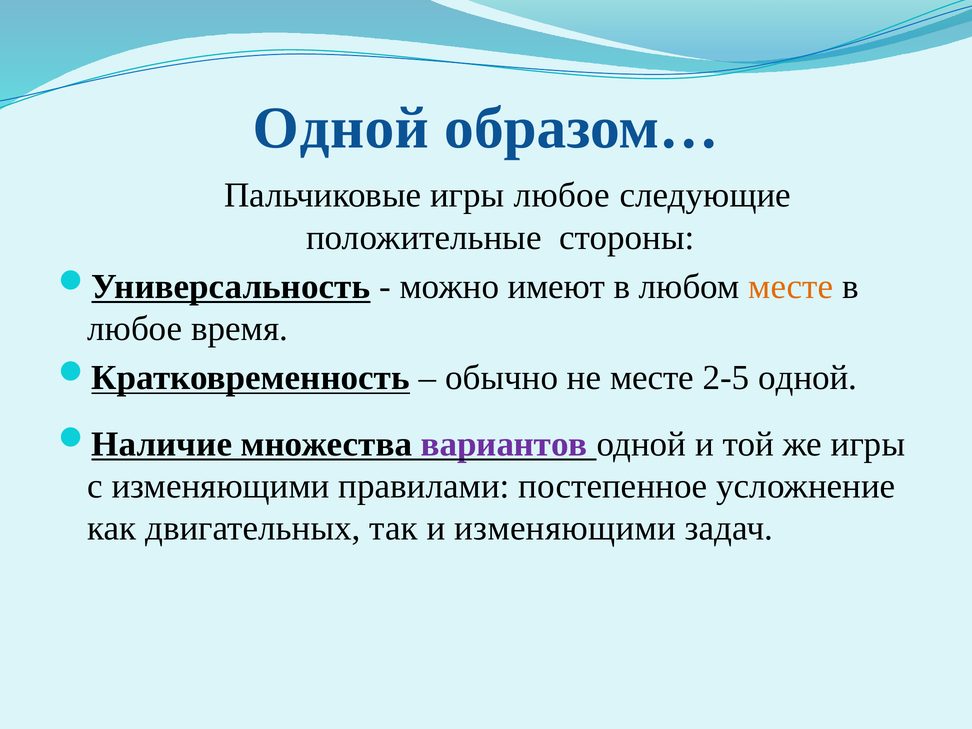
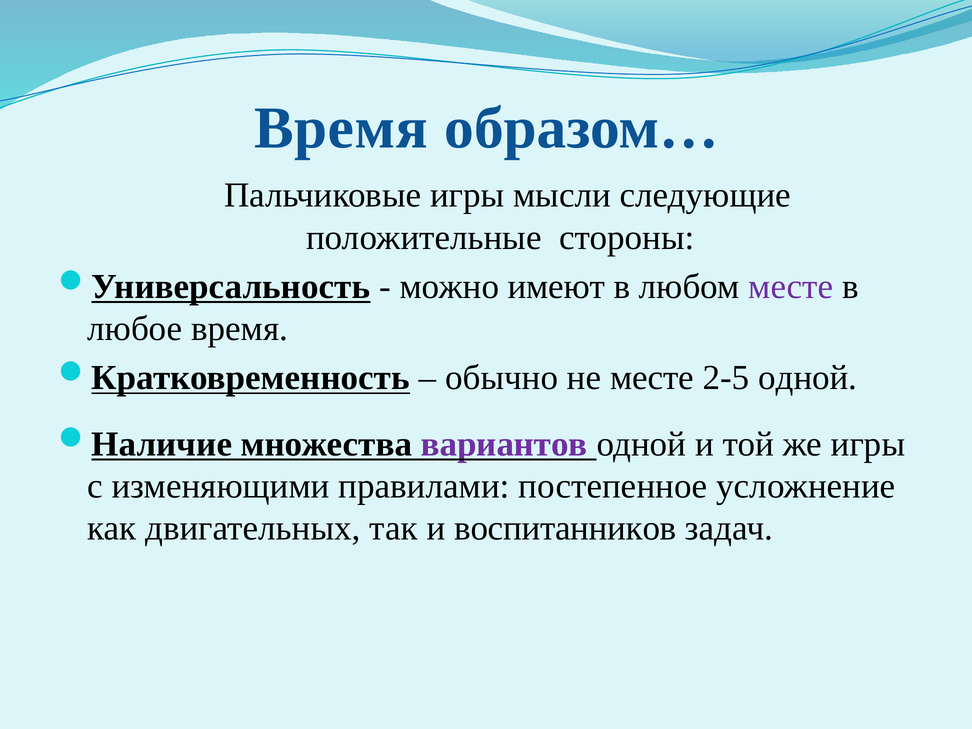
Одной at (341, 128): Одной -> Время
игры любое: любое -> мысли
месте at (791, 287) colour: orange -> purple
и изменяющими: изменяющими -> воспитанников
